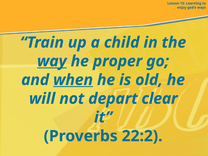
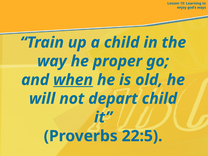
way underline: present -> none
depart clear: clear -> child
22:2: 22:2 -> 22:5
